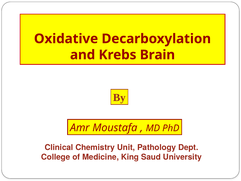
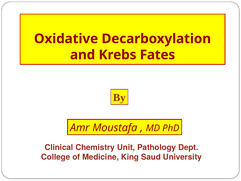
Brain: Brain -> Fates
